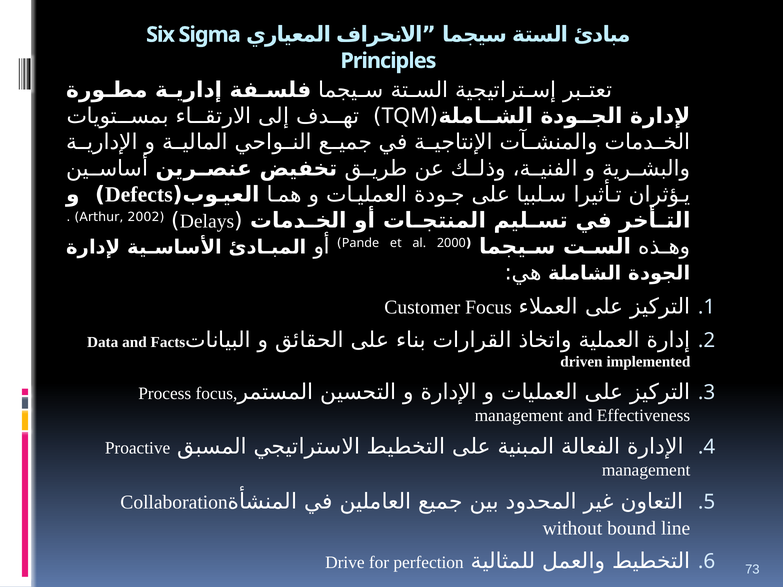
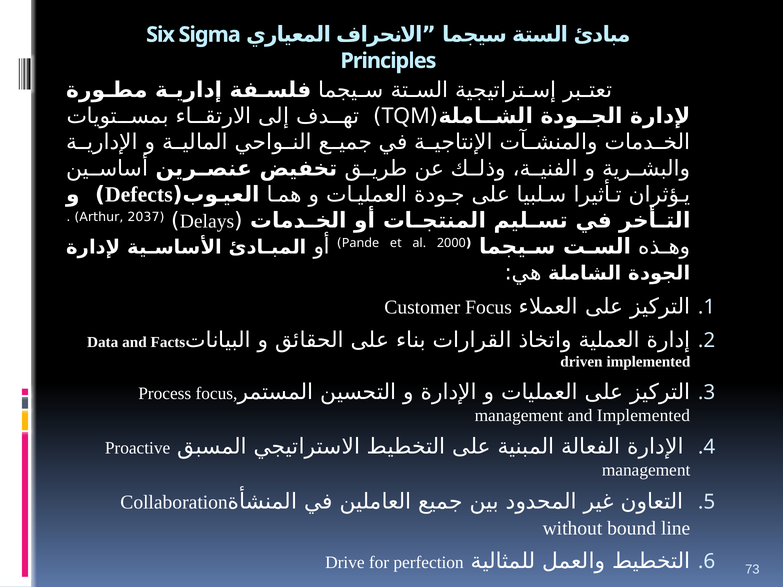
2002: 2002 -> 2037
and Effectiveness: Effectiveness -> Implemented
